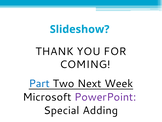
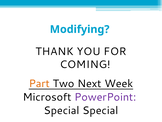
Slideshow: Slideshow -> Modifying
Part colour: blue -> orange
Special Adding: Adding -> Special
